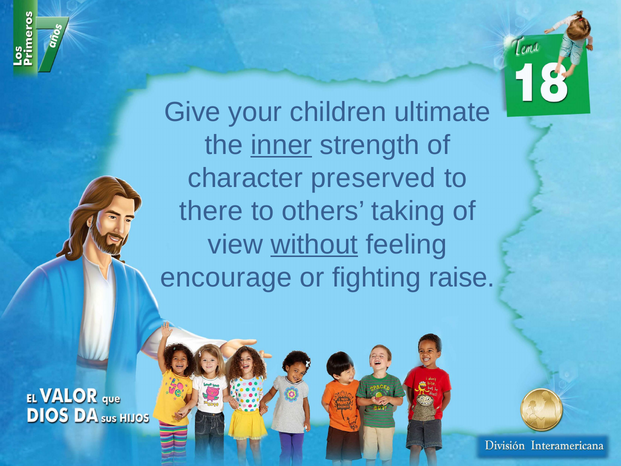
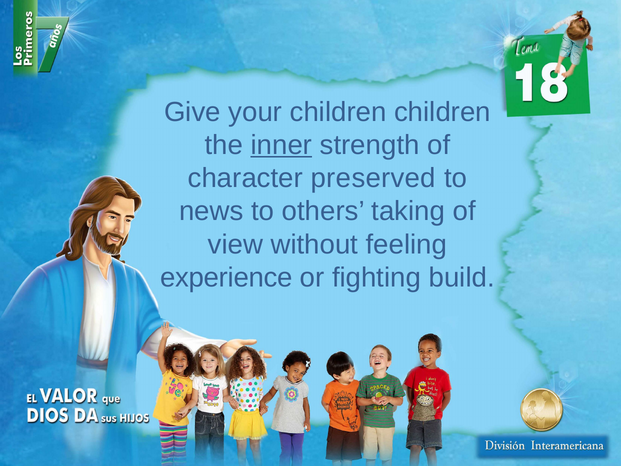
children ultimate: ultimate -> children
there: there -> news
without underline: present -> none
encourage: encourage -> experience
raise: raise -> build
